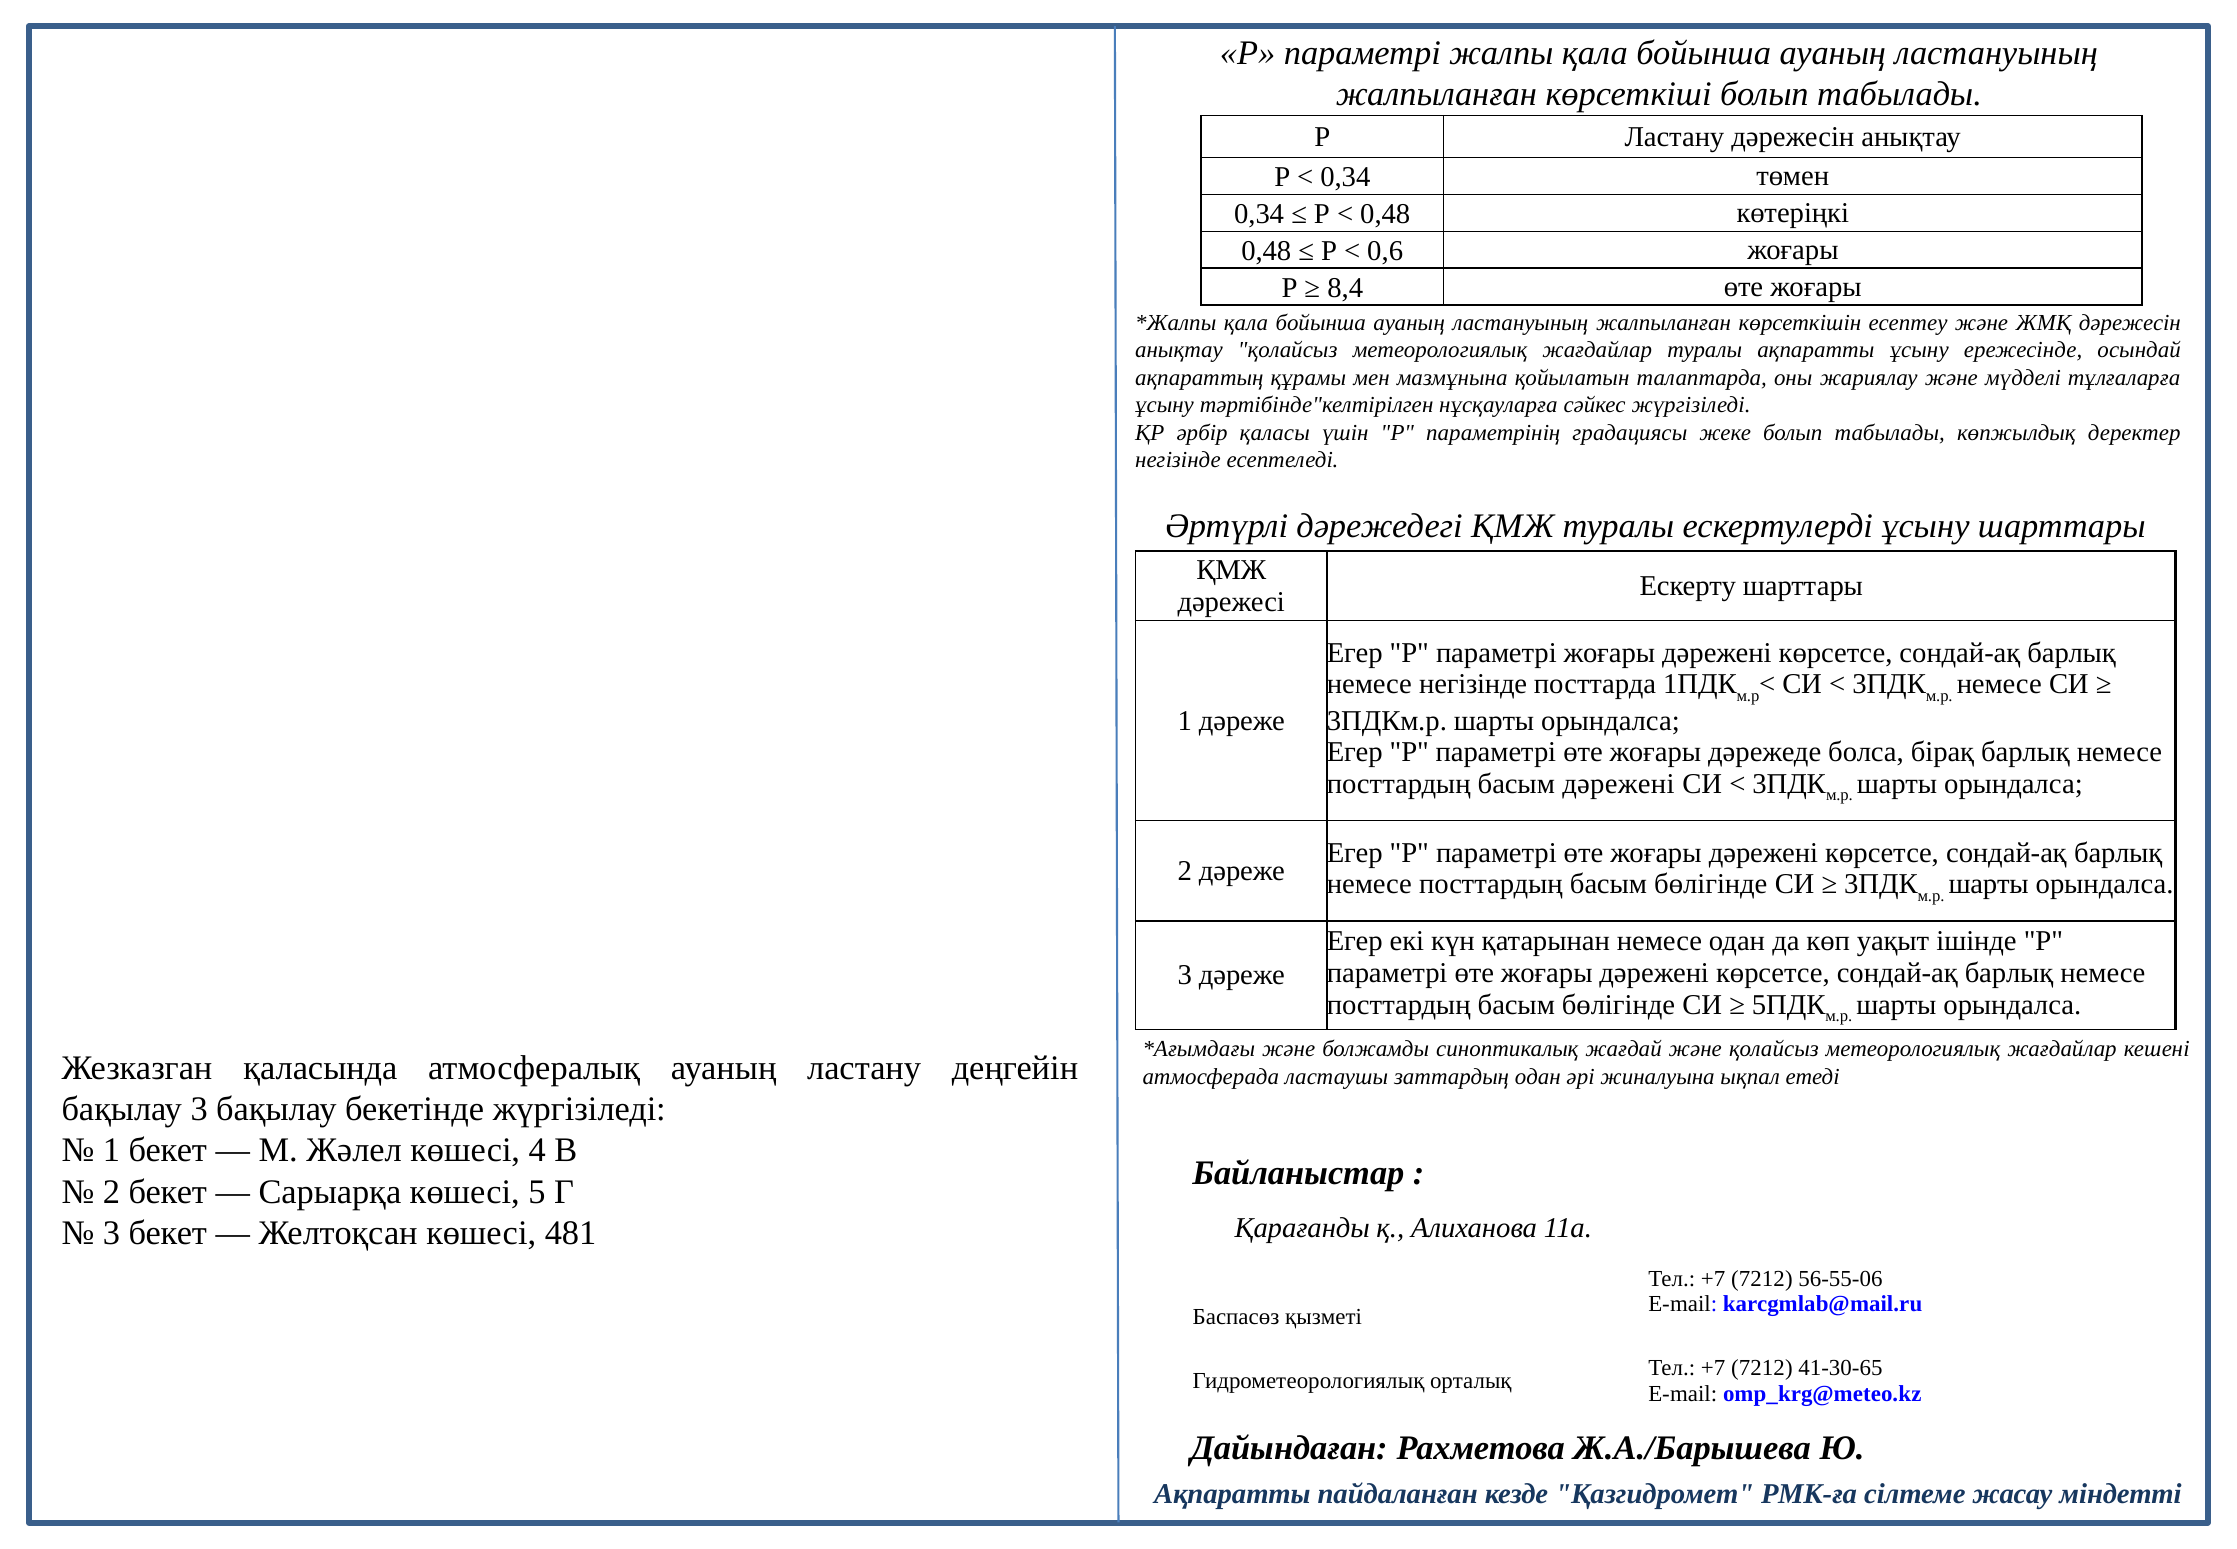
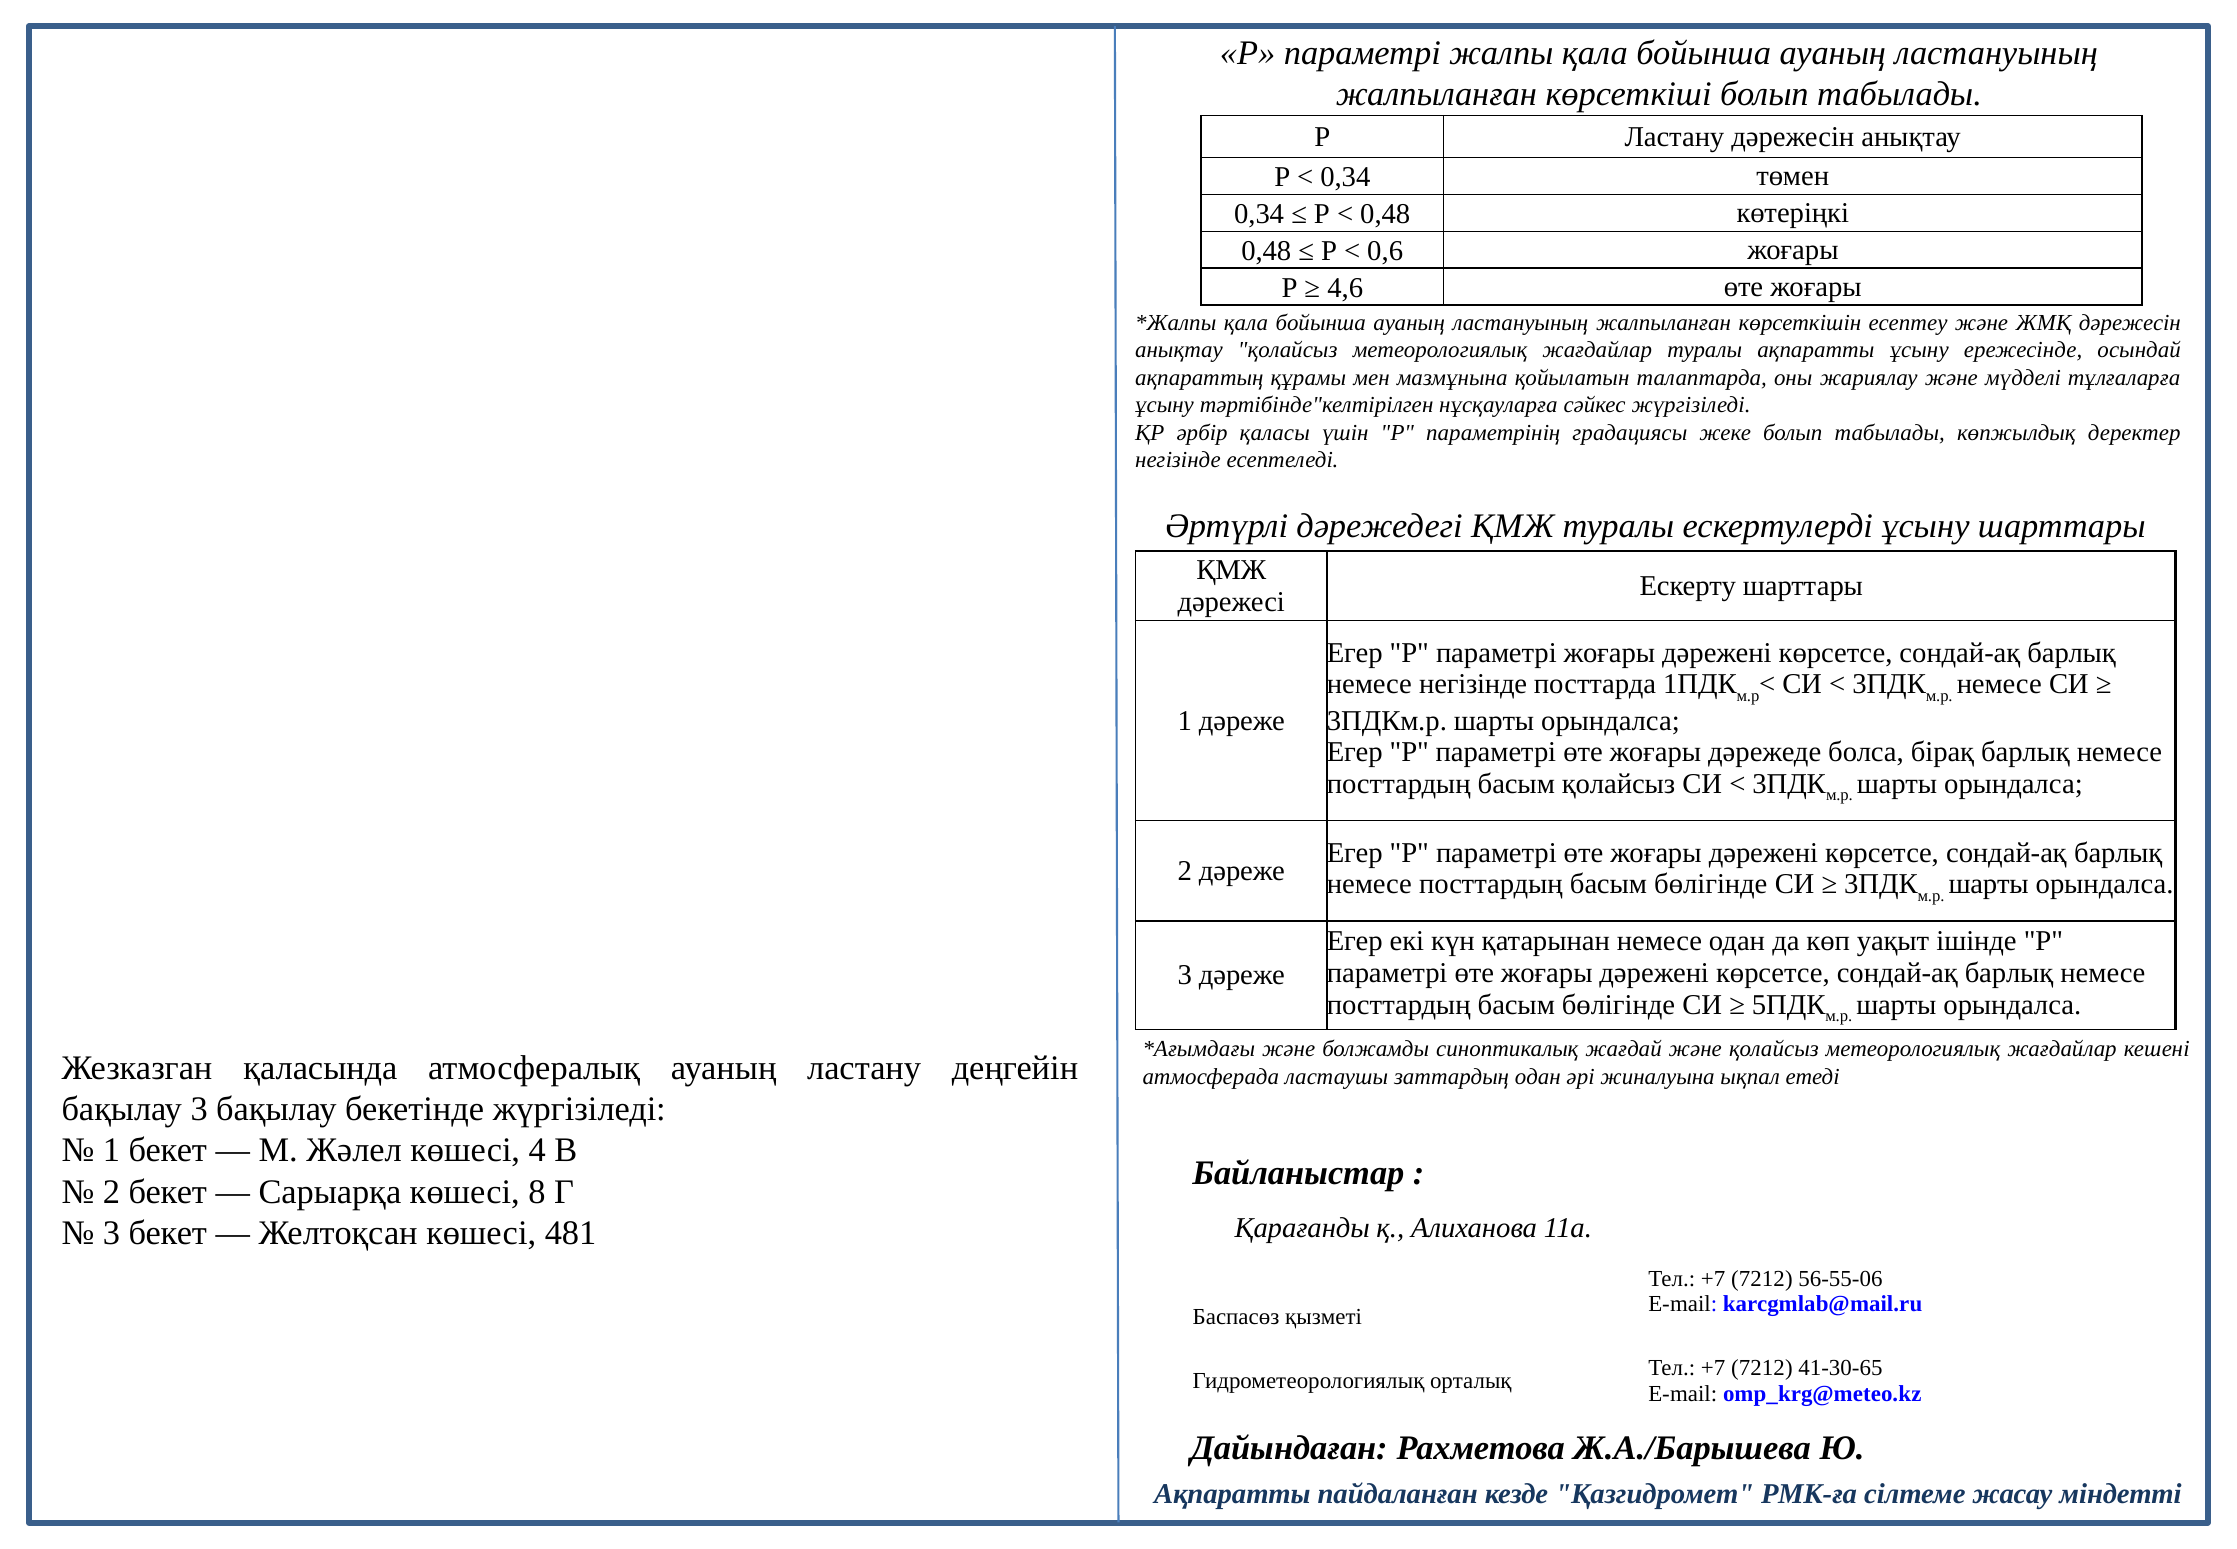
8,4: 8,4 -> 4,6
басым дәрежені: дәрежені -> қолайсыз
5: 5 -> 8
